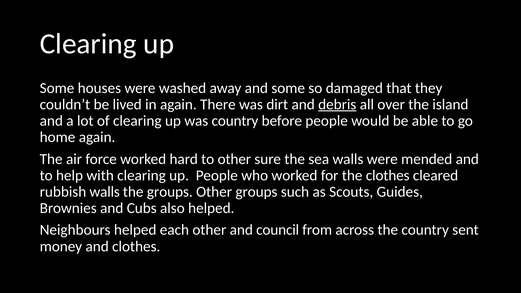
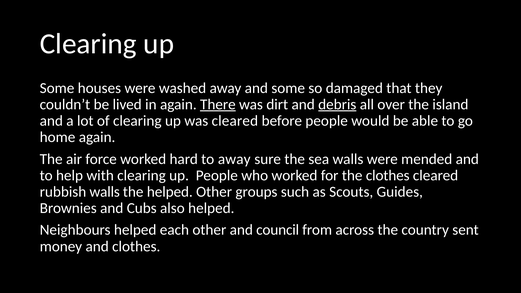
There underline: none -> present
was country: country -> cleared
to other: other -> away
the groups: groups -> helped
